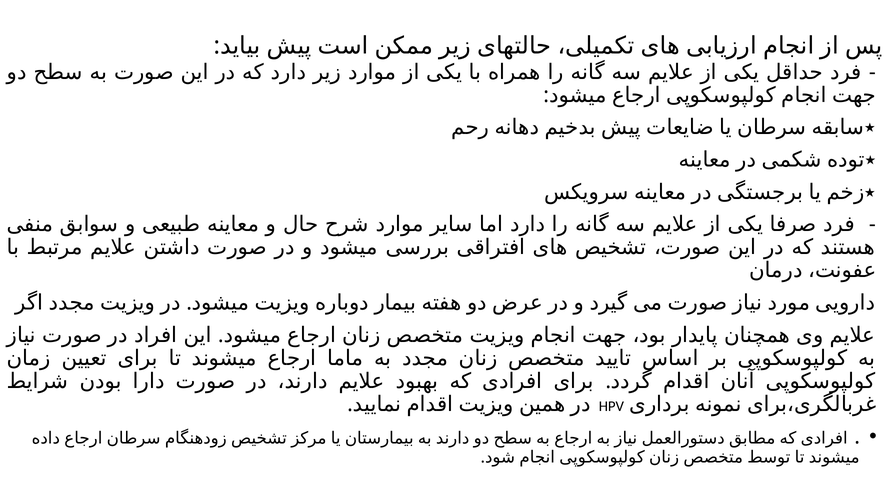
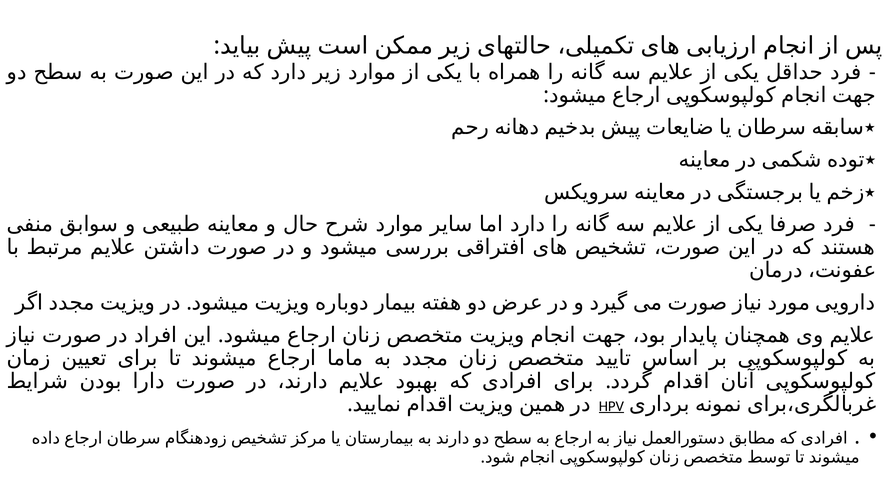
HPV underline: none -> present
